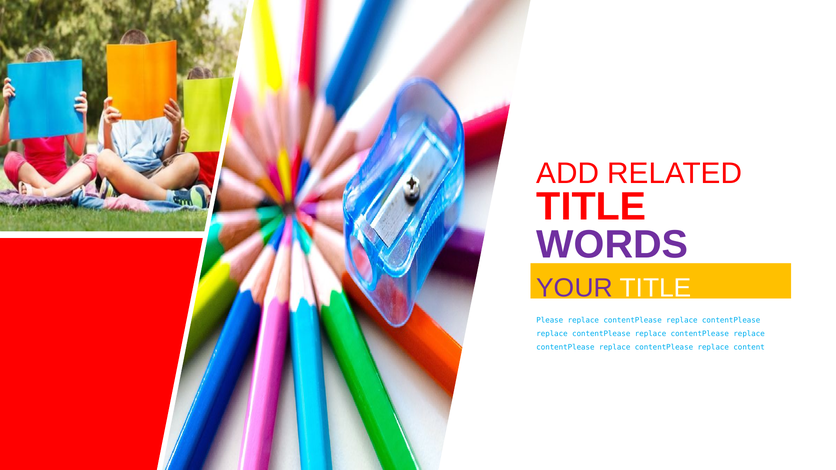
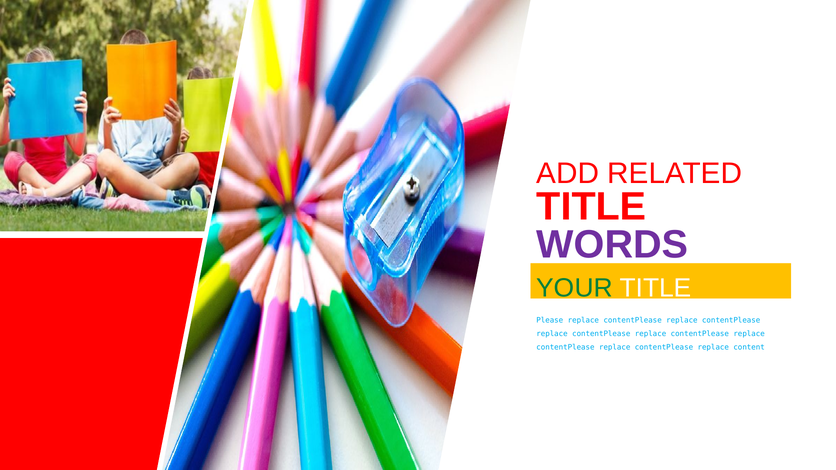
YOUR colour: purple -> green
